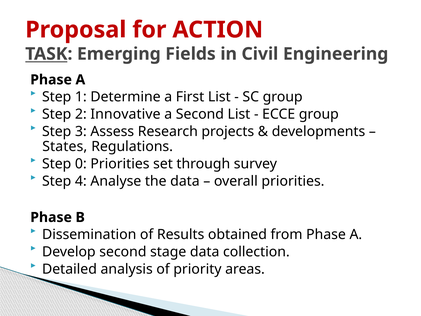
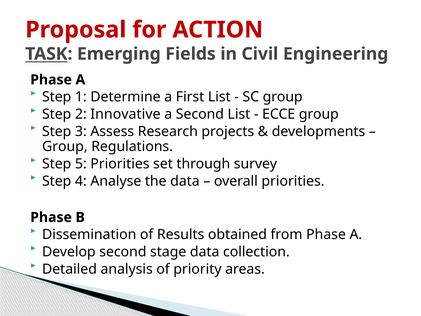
States at (65, 147): States -> Group
0: 0 -> 5
